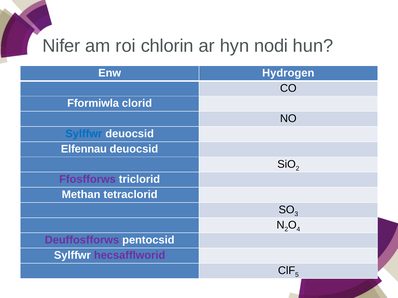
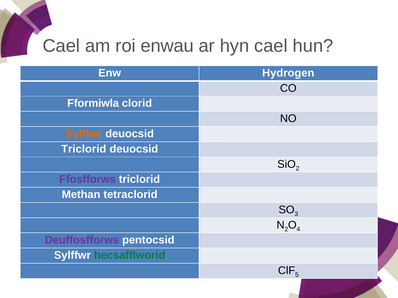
Nifer at (61, 46): Nifer -> Cael
chlorin: chlorin -> enwau
hyn nodi: nodi -> cael
Sylffwr at (84, 134) colour: blue -> orange
Elfennau at (84, 149): Elfennau -> Triclorid
hecsafflworid colour: purple -> green
